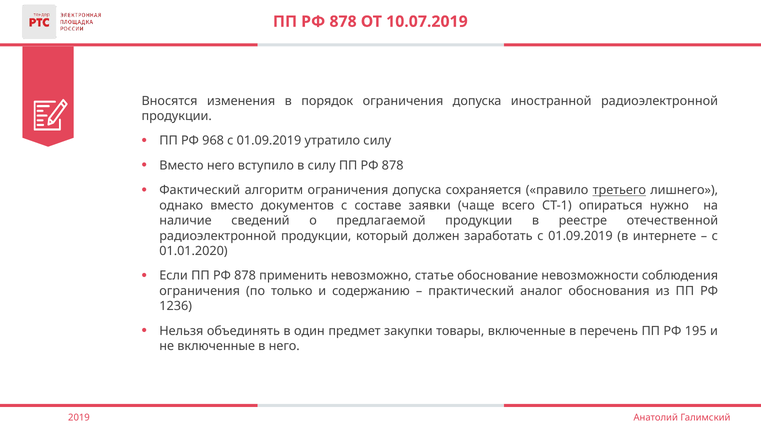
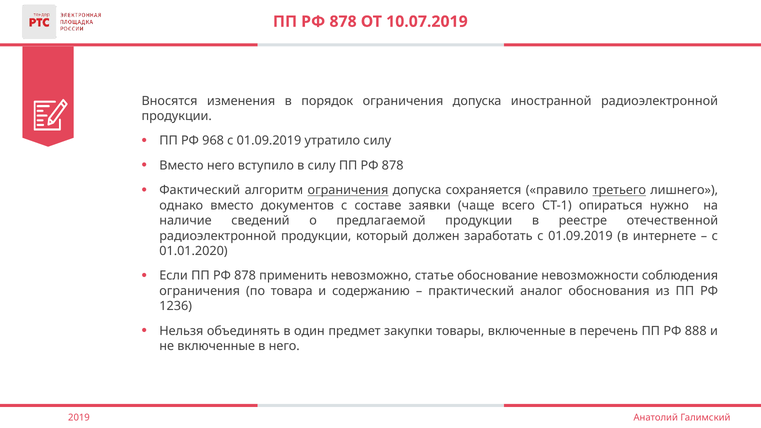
ограничения at (348, 190) underline: none -> present
только: только -> товара
195: 195 -> 888
